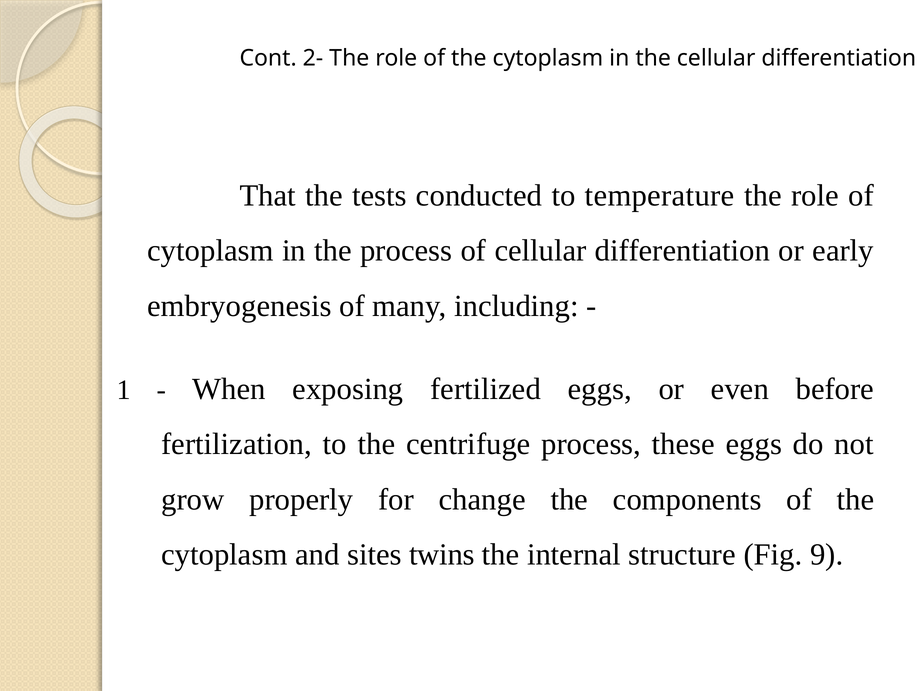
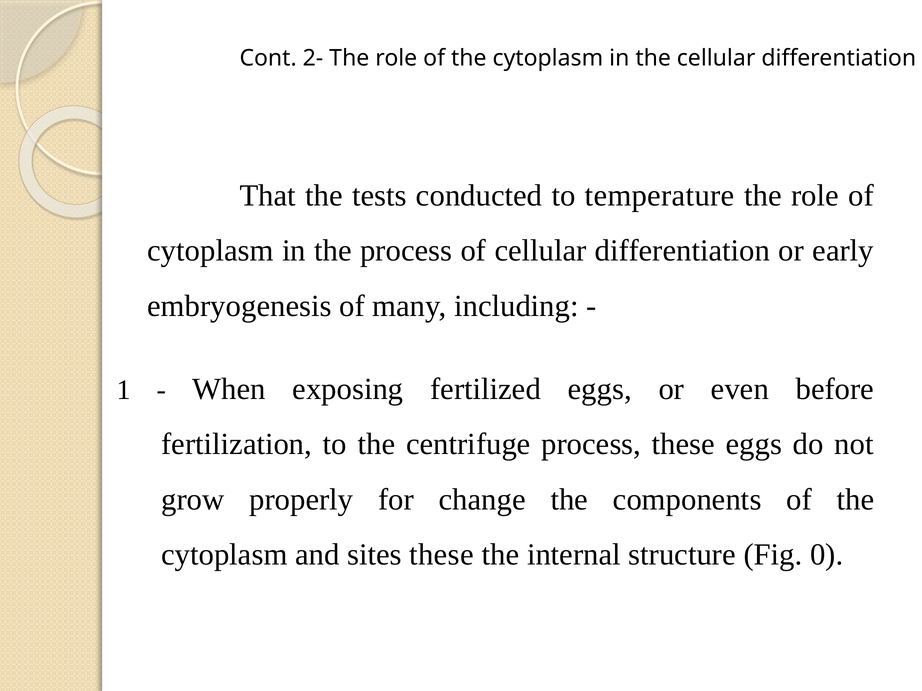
sites twins: twins -> these
9: 9 -> 0
